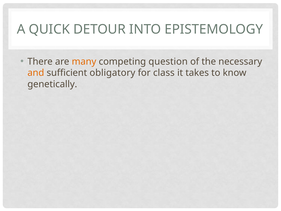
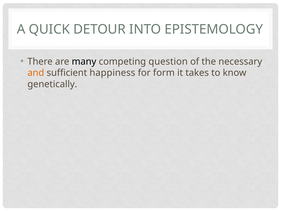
many colour: orange -> black
obligatory: obligatory -> happiness
class: class -> form
